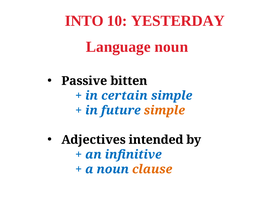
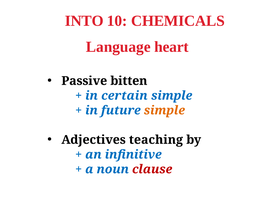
YESTERDAY: YESTERDAY -> CHEMICALS
Language noun: noun -> heart
intended: intended -> teaching
clause colour: orange -> red
